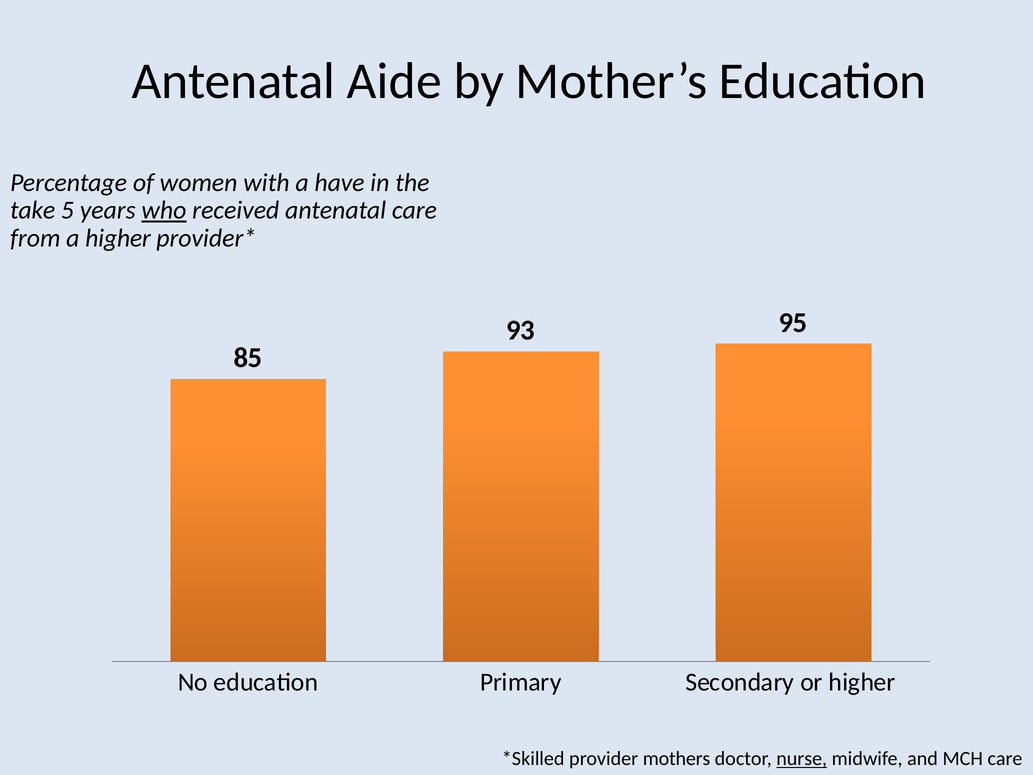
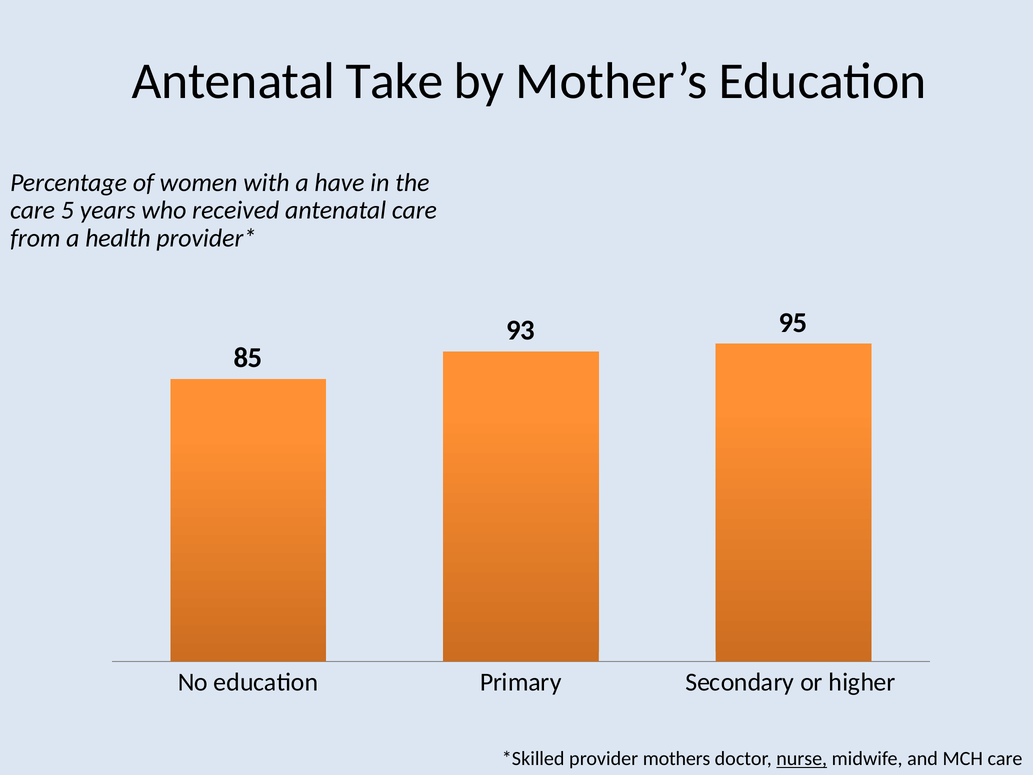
Aide: Aide -> Take
take at (33, 210): take -> care
who underline: present -> none
a higher: higher -> health
